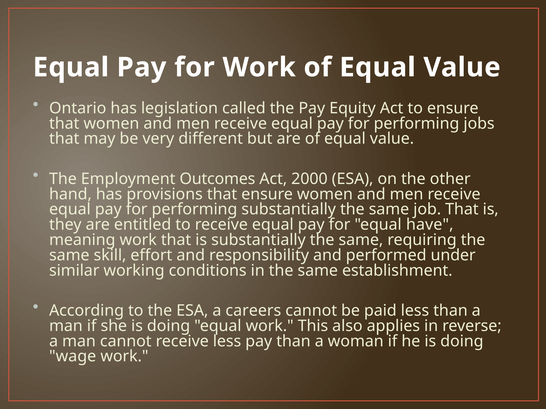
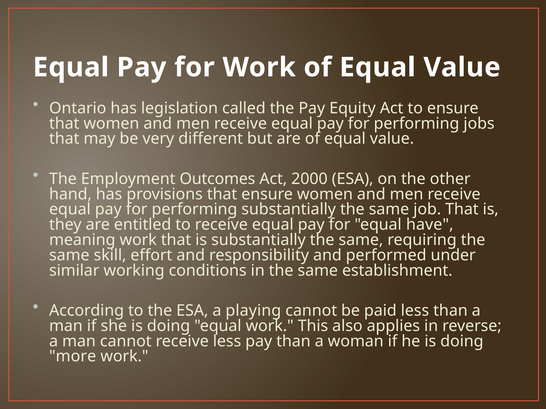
careers: careers -> playing
wage: wage -> more
